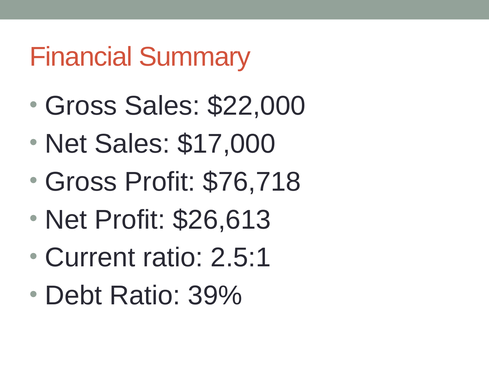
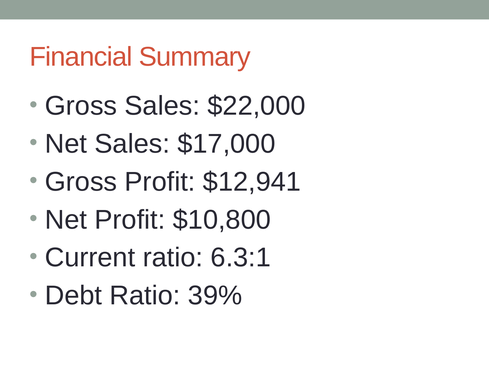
$76,718: $76,718 -> $12,941
$26,613: $26,613 -> $10,800
2.5:1: 2.5:1 -> 6.3:1
